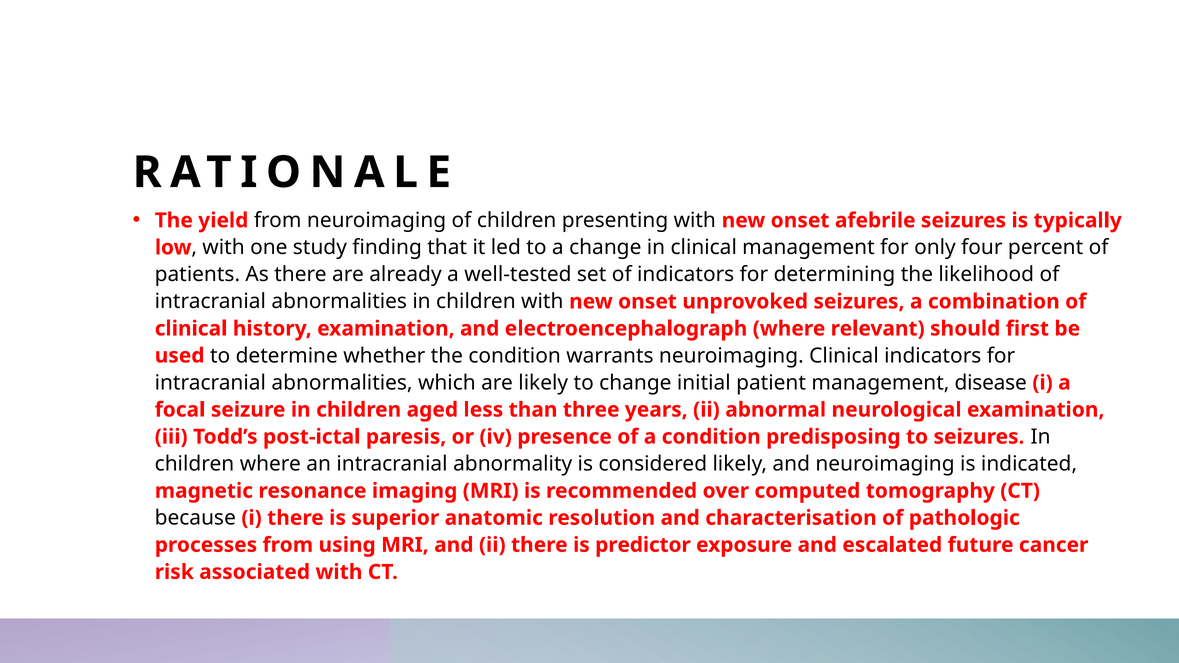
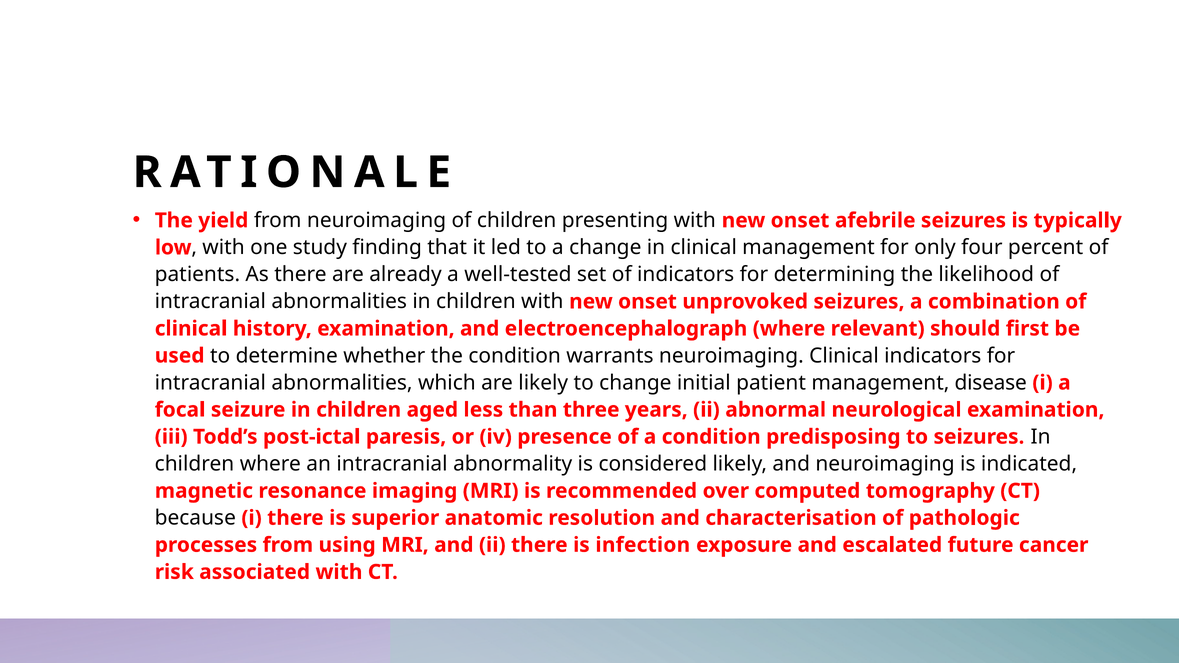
predictor: predictor -> infection
